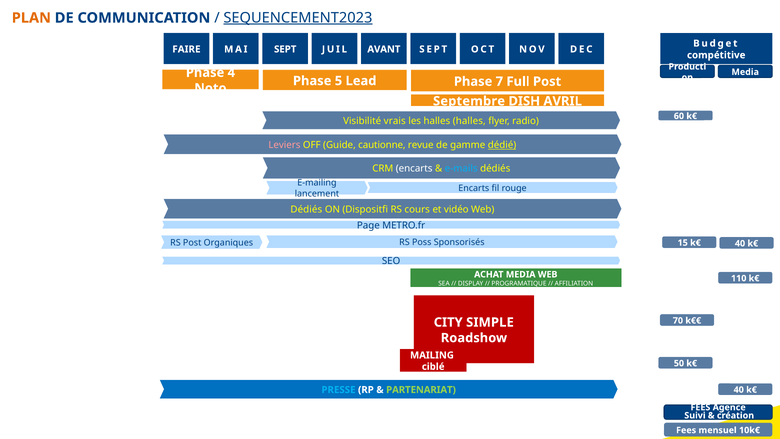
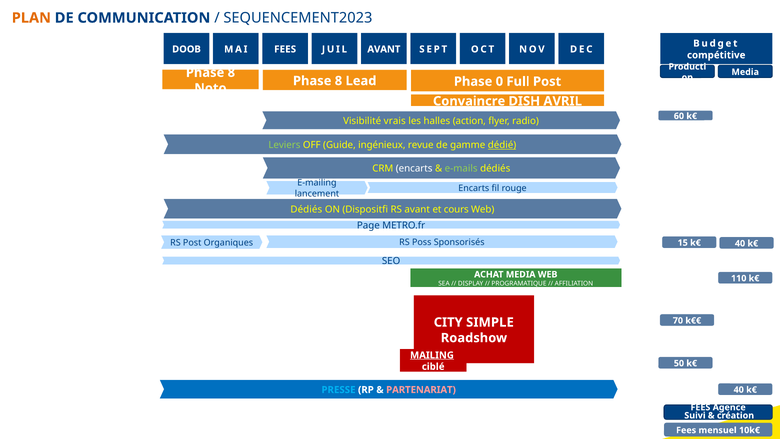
SEQUENCEMENT2023 underline: present -> none
FAIRE: FAIRE -> DOOB
MAI SEPT: SEPT -> FEES
4 at (231, 73): 4 -> 8
5 at (338, 81): 5 -> 8
7: 7 -> 0
Septembre: Septembre -> Convaincre
halles halles: halles -> action
Leviers colour: pink -> light green
cautionne: cautionne -> ingénieux
e-mails colour: light blue -> light green
RS cours: cours -> avant
vidéo: vidéo -> cours
MAILING underline: none -> present
PARTENARIAT colour: light green -> pink
